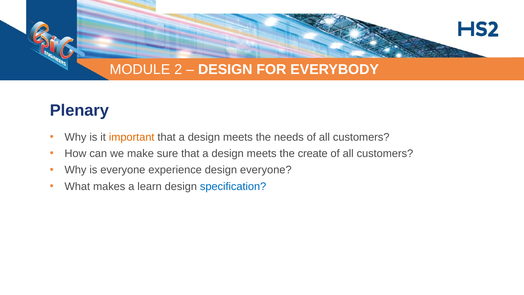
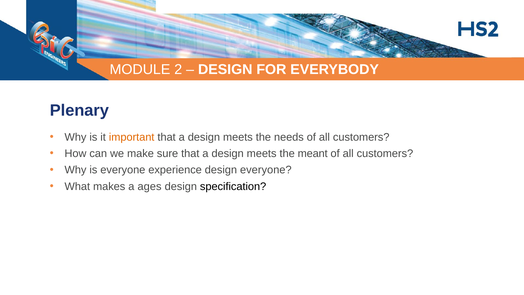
create: create -> meant
learn: learn -> ages
specification colour: blue -> black
